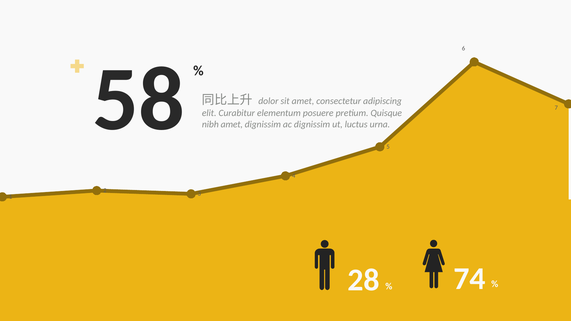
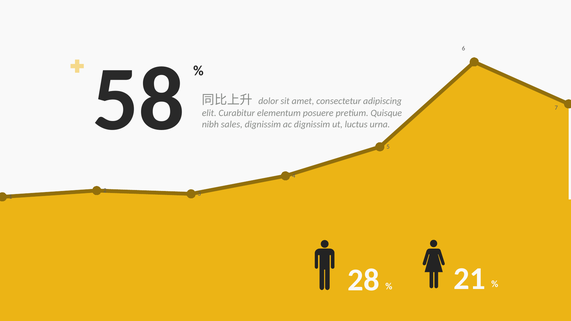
nibh amet: amet -> sales
74: 74 -> 21
